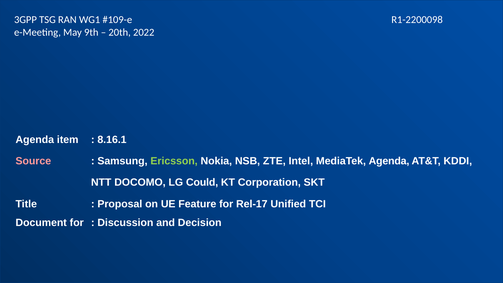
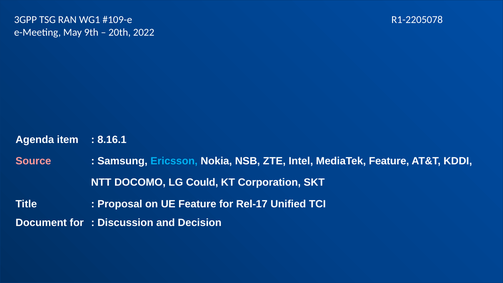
R1-2200098: R1-2200098 -> R1-2205078
Ericsson colour: light green -> light blue
MediaTek Agenda: Agenda -> Feature
